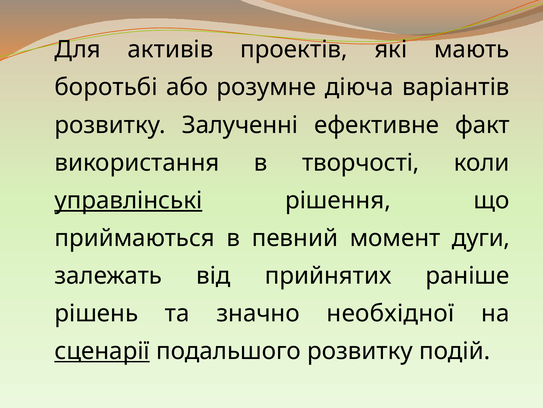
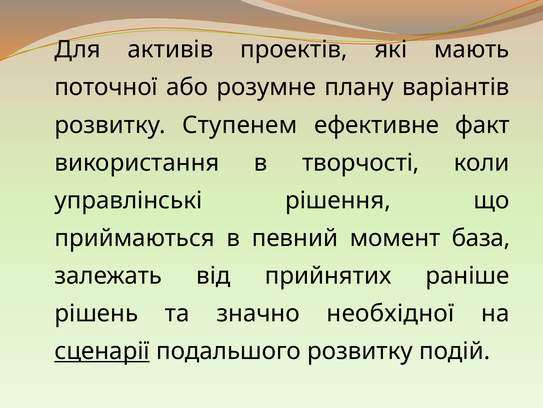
боротьбі: боротьбі -> поточної
діюча: діюча -> плану
Залученні: Залученні -> Ступенем
управлінські underline: present -> none
дуги: дуги -> база
